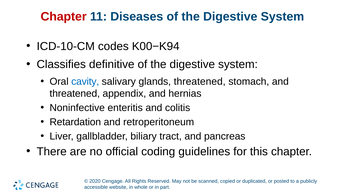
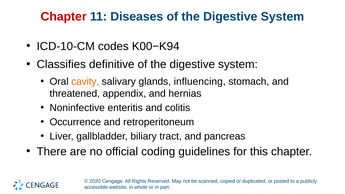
cavity colour: blue -> orange
glands threatened: threatened -> influencing
Retardation: Retardation -> Occurrence
